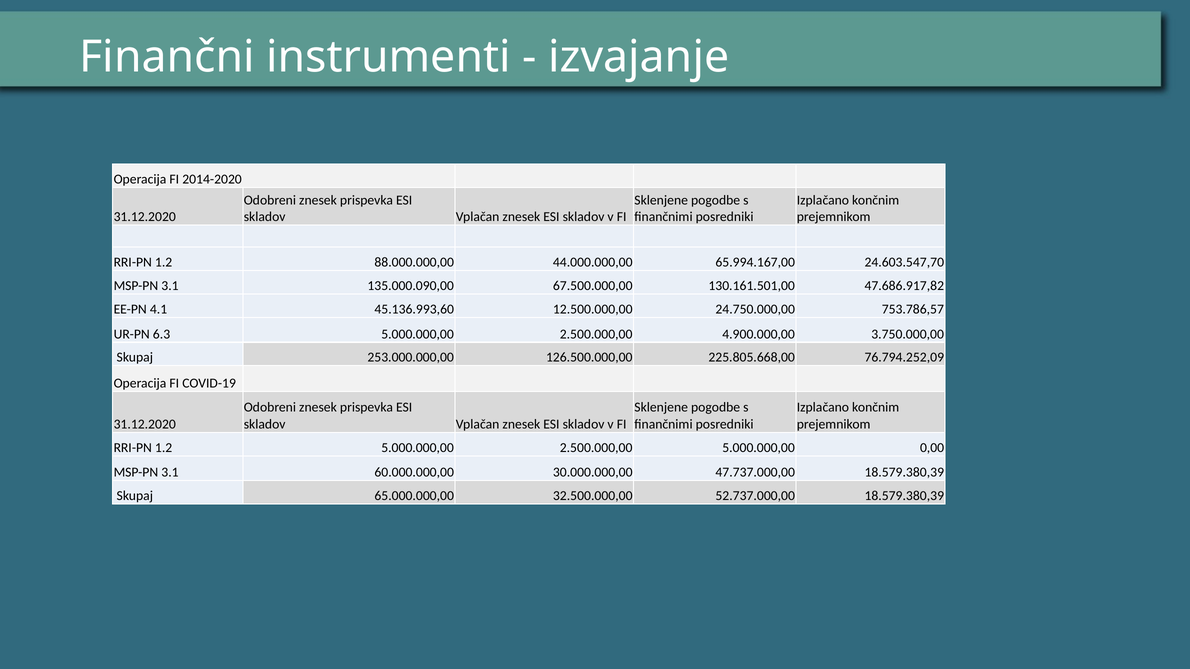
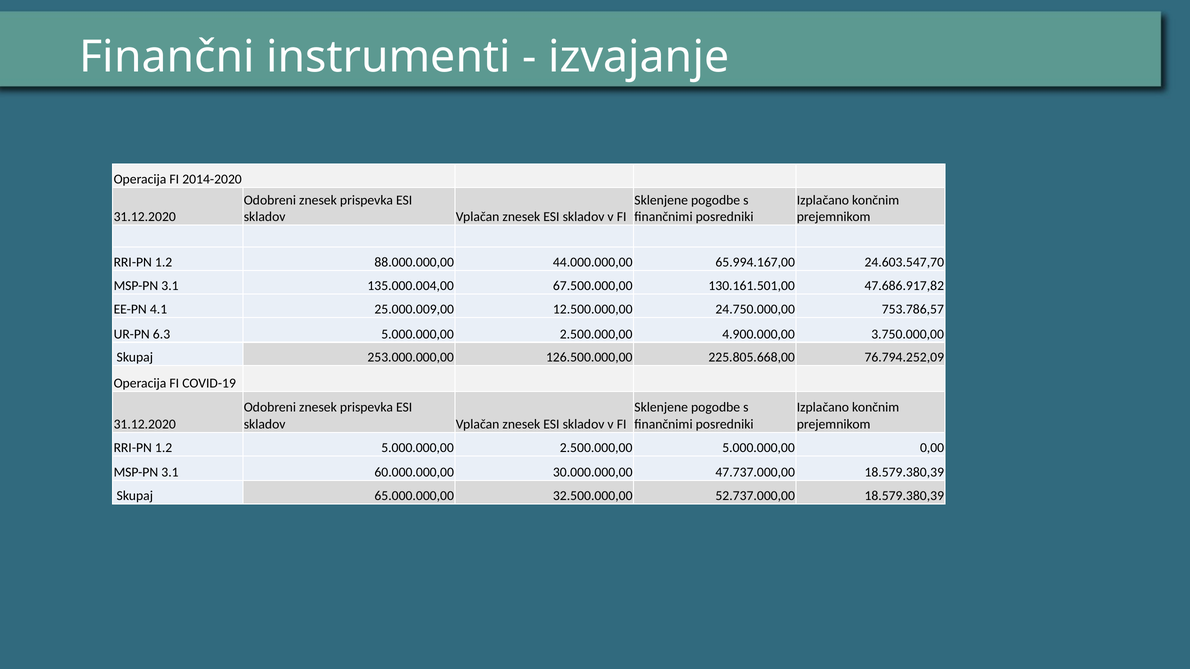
135.000.090,00: 135.000.090,00 -> 135.000.004,00
45.136.993,60: 45.136.993,60 -> 25.000.009,00
